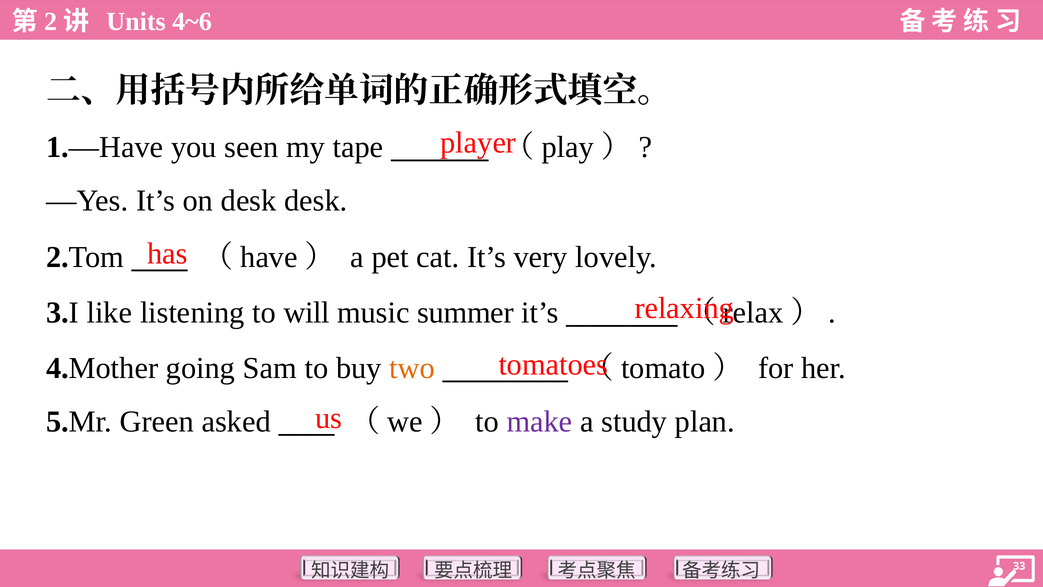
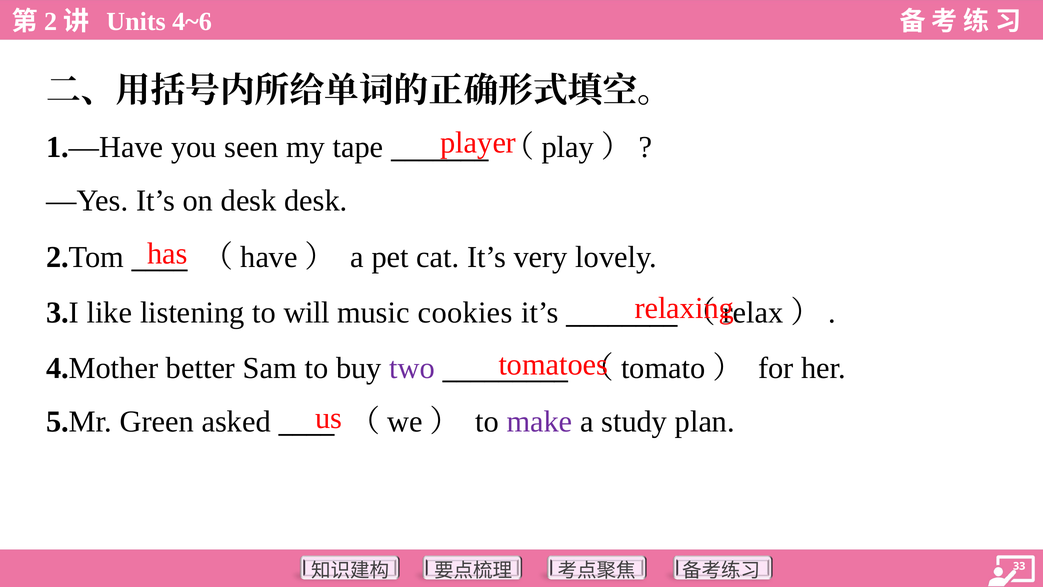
summer: summer -> cookies
going: going -> better
two colour: orange -> purple
